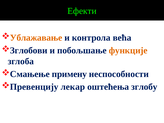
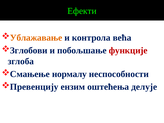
функције colour: orange -> red
примену: примену -> нормалу
лекар: лекар -> ензим
зглобу: зглобу -> делује
